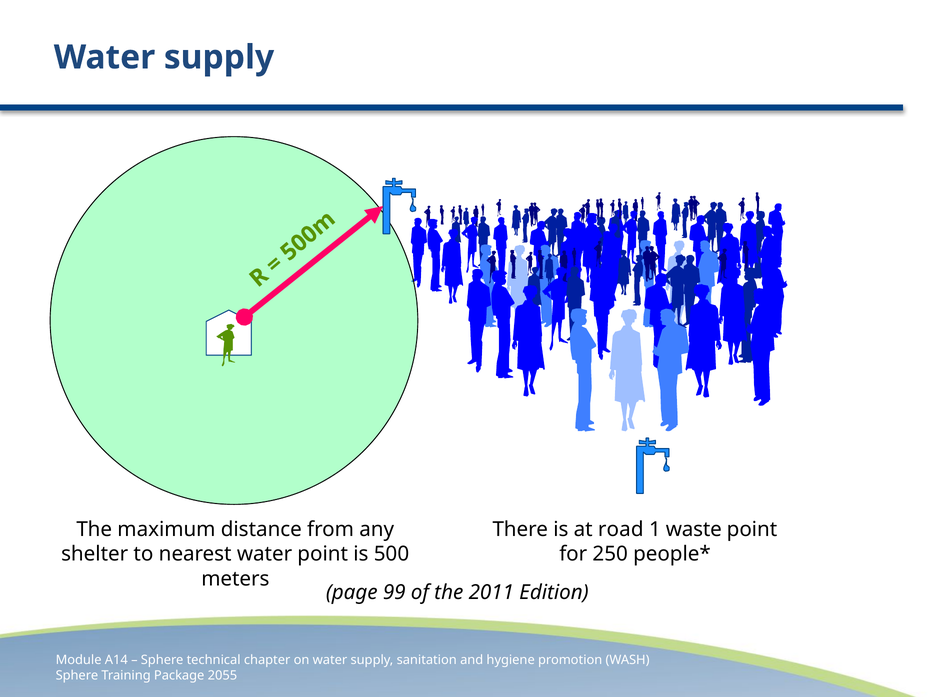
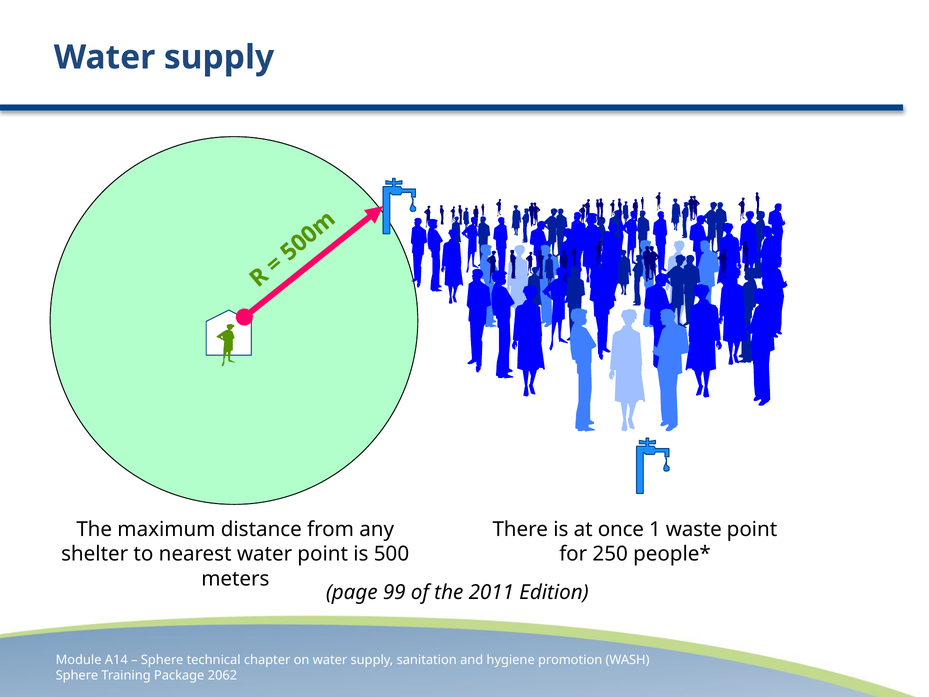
road: road -> once
2055: 2055 -> 2062
